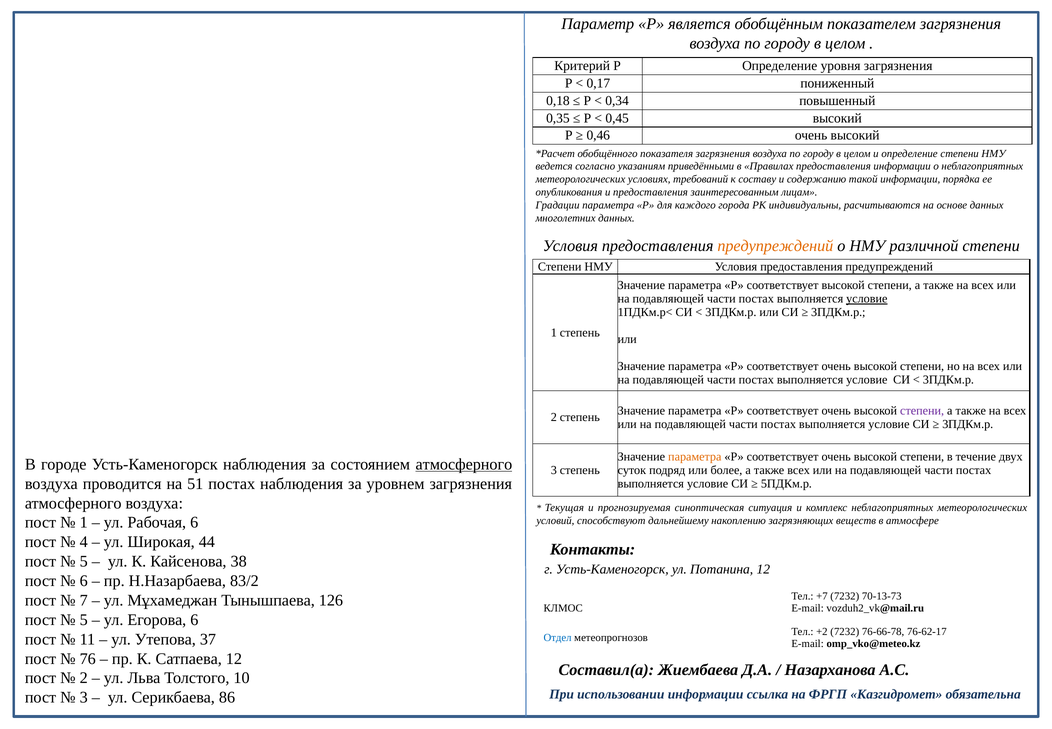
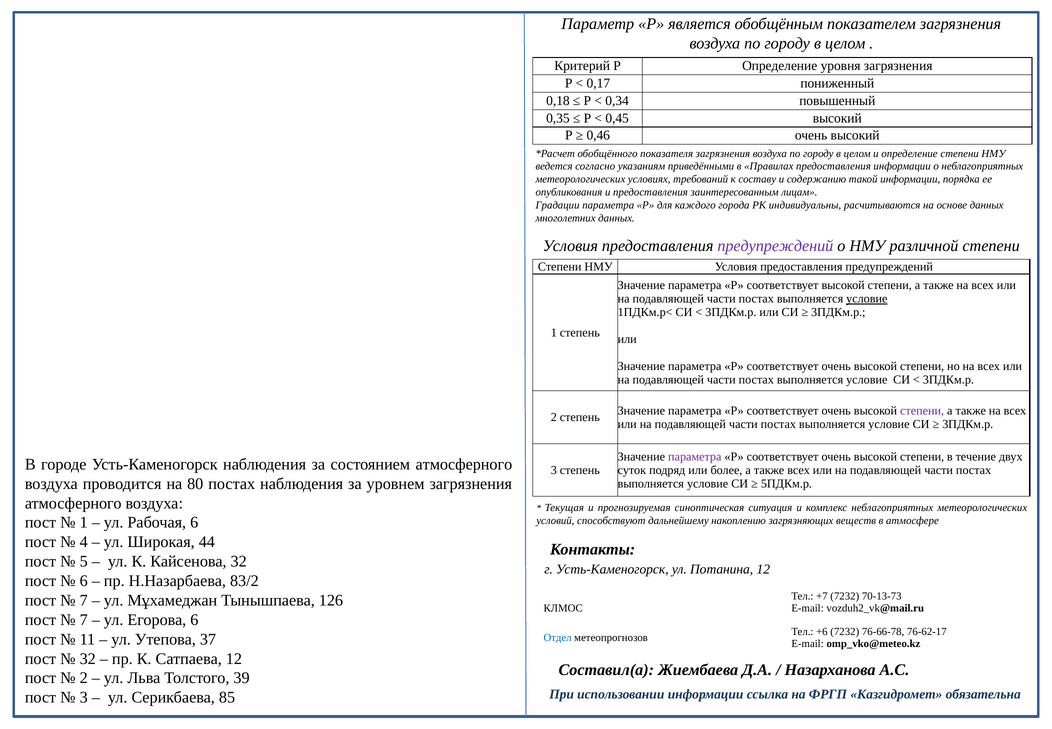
предупреждений at (775, 246) colour: orange -> purple
параметра at (695, 456) colour: orange -> purple
атмосферного at (464, 464) underline: present -> none
51: 51 -> 80
Кайсенова 38: 38 -> 32
5 at (84, 619): 5 -> 7
+2: +2 -> +6
76 at (88, 658): 76 -> 32
10: 10 -> 39
86: 86 -> 85
